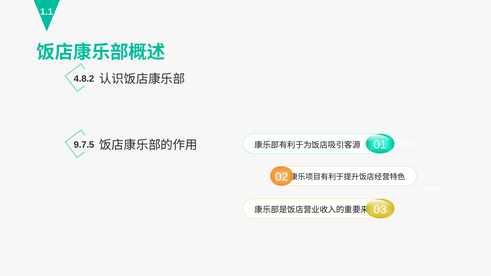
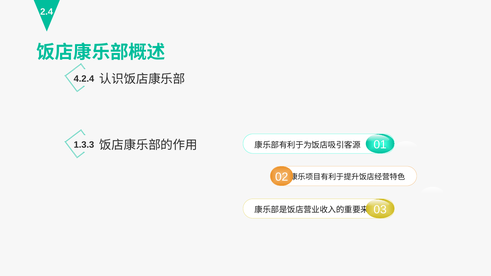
1.1: 1.1 -> 2.4
4.8.2: 4.8.2 -> 4.2.4
9.7.5: 9.7.5 -> 1.3.3
